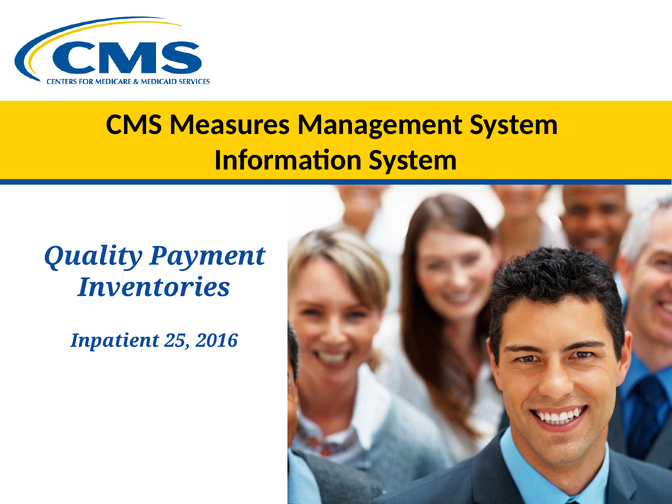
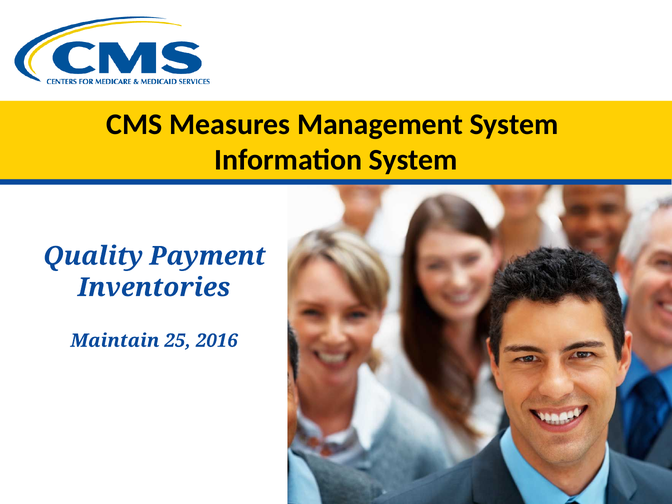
Inpatient: Inpatient -> Maintain
